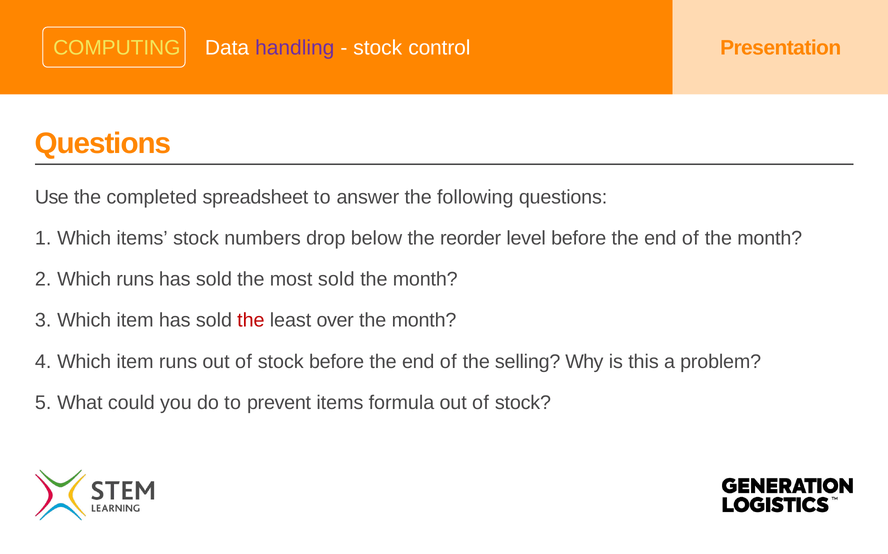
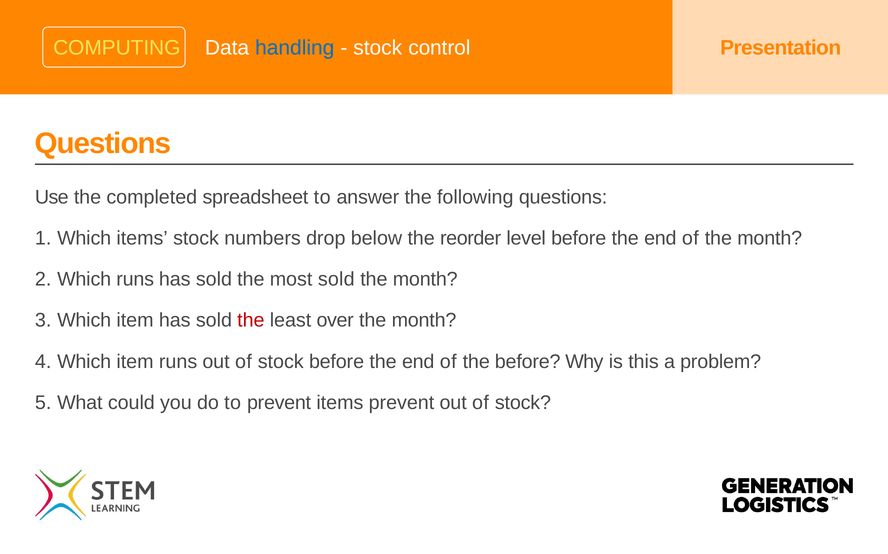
handling colour: purple -> blue
the selling: selling -> before
items formula: formula -> prevent
